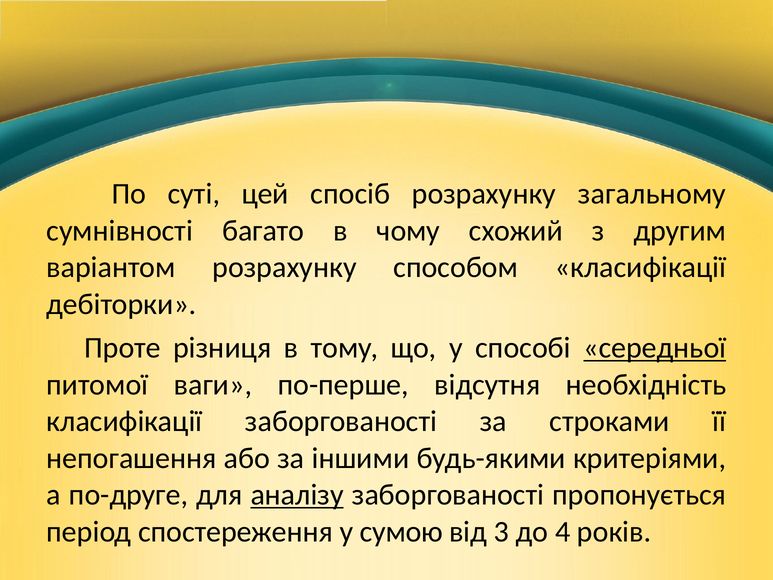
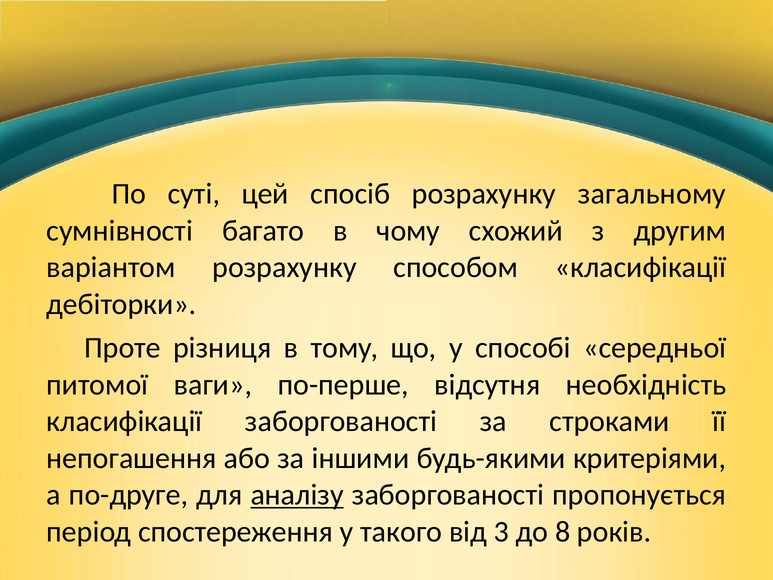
середньої underline: present -> none
сумою: сумою -> такого
4: 4 -> 8
